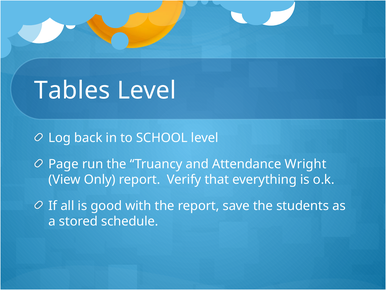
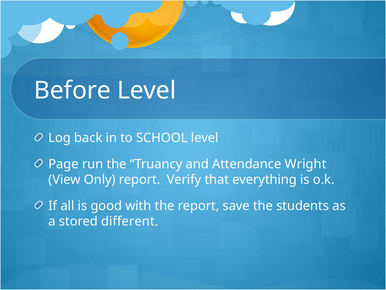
Tables: Tables -> Before
schedule: schedule -> different
